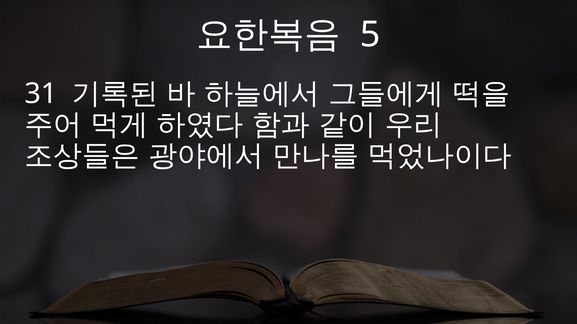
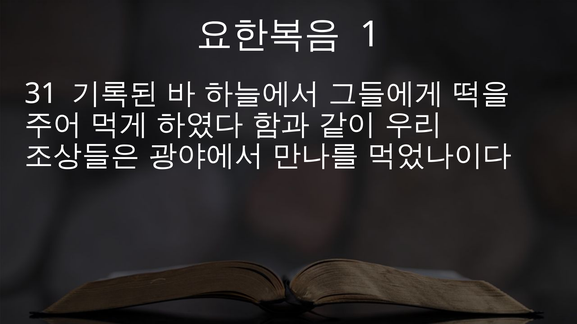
5: 5 -> 1
